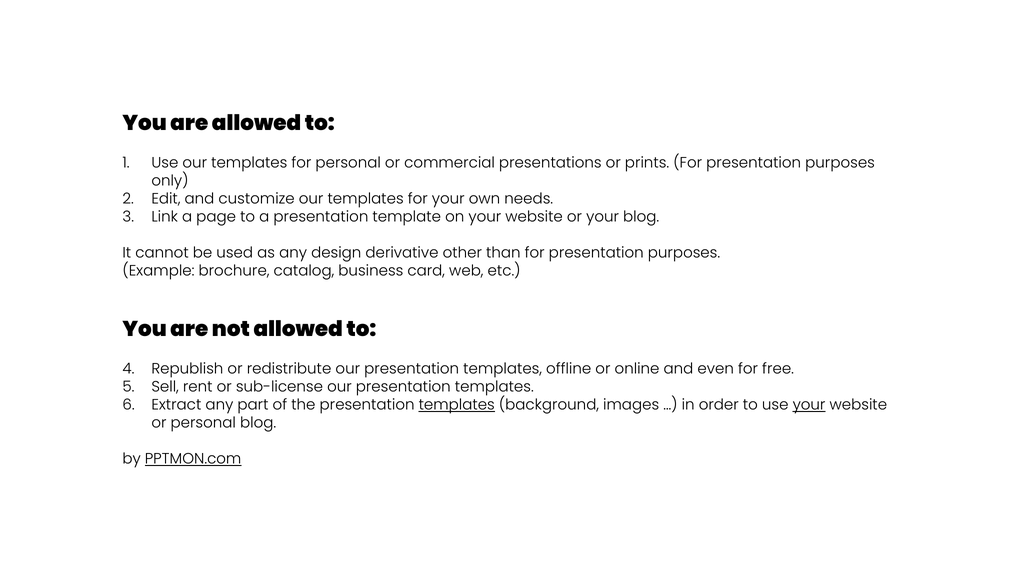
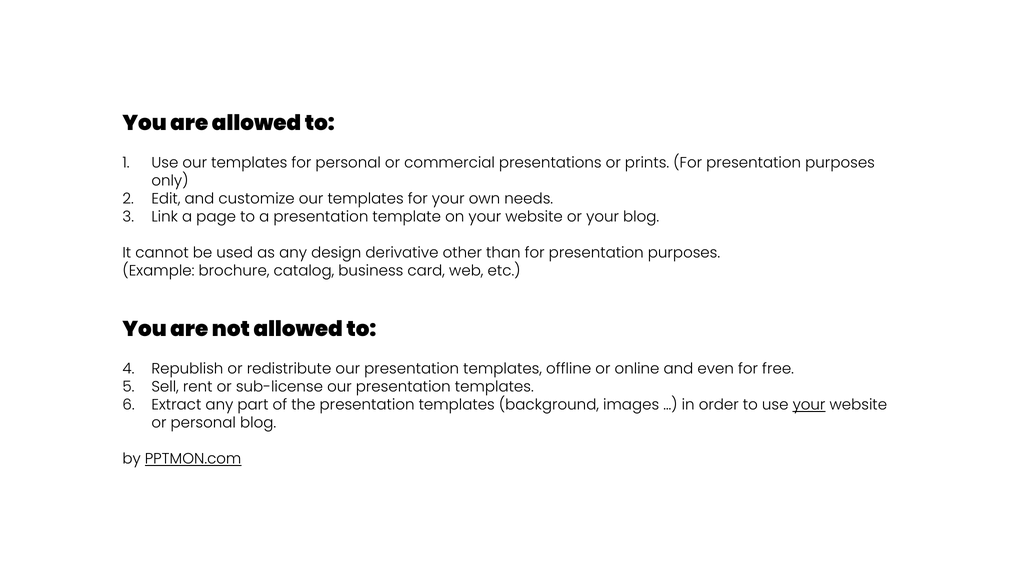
templates at (457, 405) underline: present -> none
